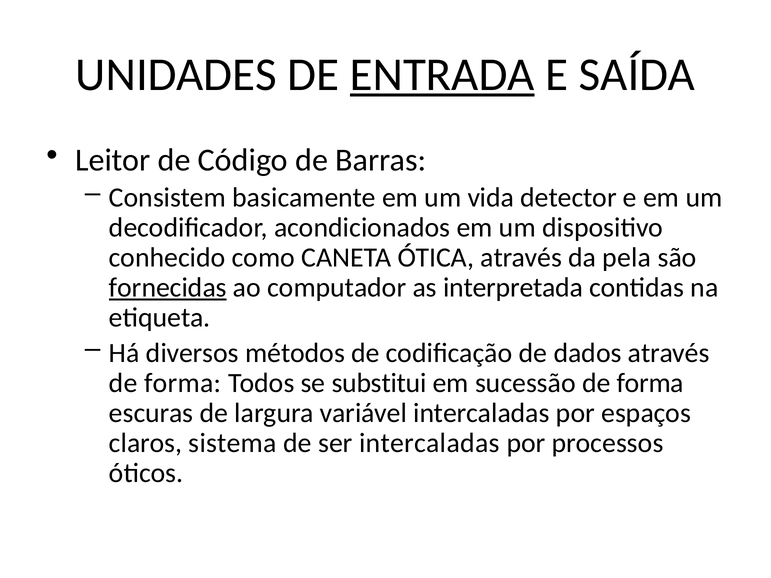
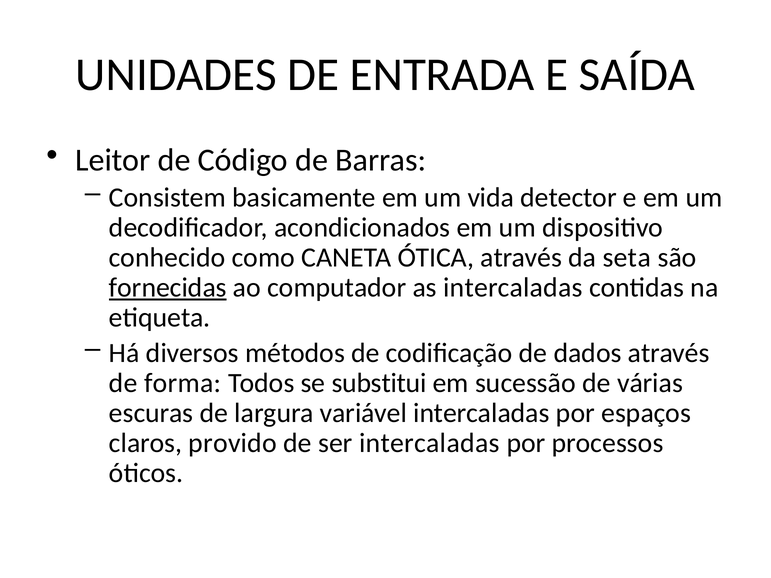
ENTRADA underline: present -> none
pela: pela -> seta
as interpretada: interpretada -> intercaladas
sucessão de forma: forma -> várias
sistema: sistema -> provido
